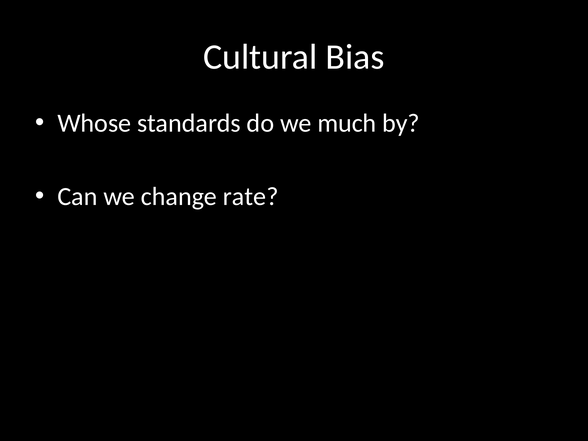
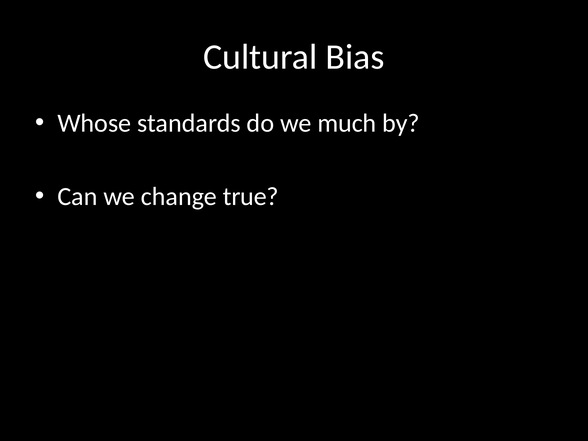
rate: rate -> true
